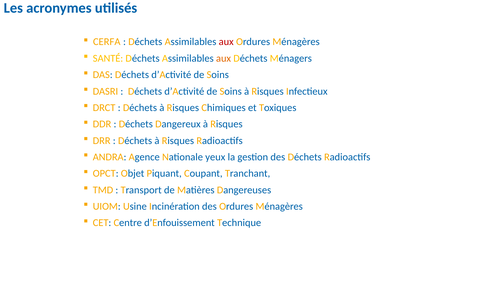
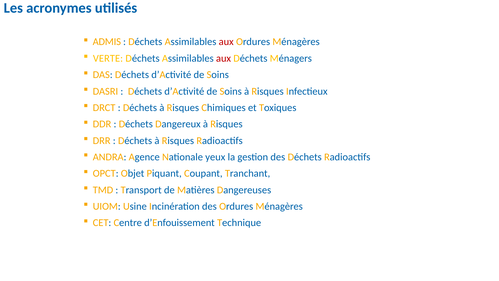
CERFA: CERFA -> ADMIS
SANTÉ: SANTÉ -> VERTE
aux at (224, 58) colour: orange -> red
